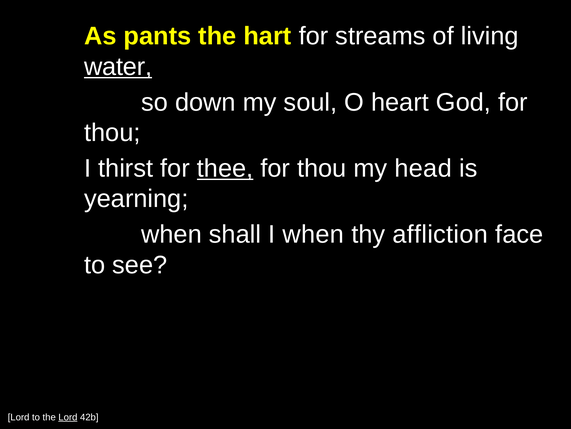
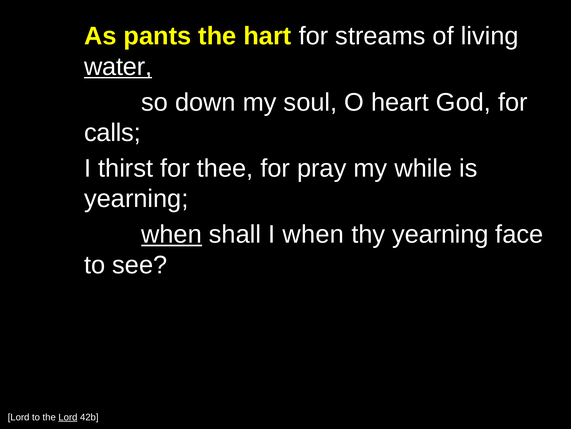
thou at (112, 133): thou -> calls
thee underline: present -> none
thou at (322, 168): thou -> pray
head: head -> while
when at (172, 234) underline: none -> present
thy affliction: affliction -> yearning
